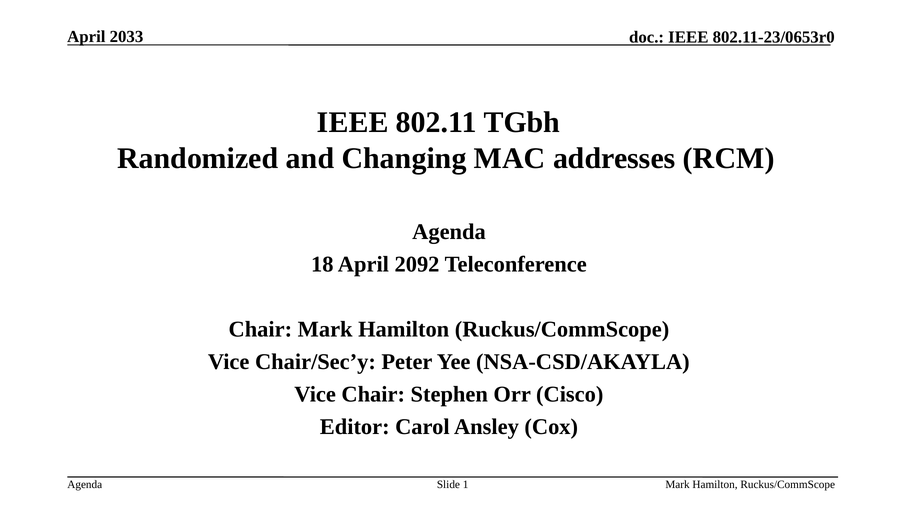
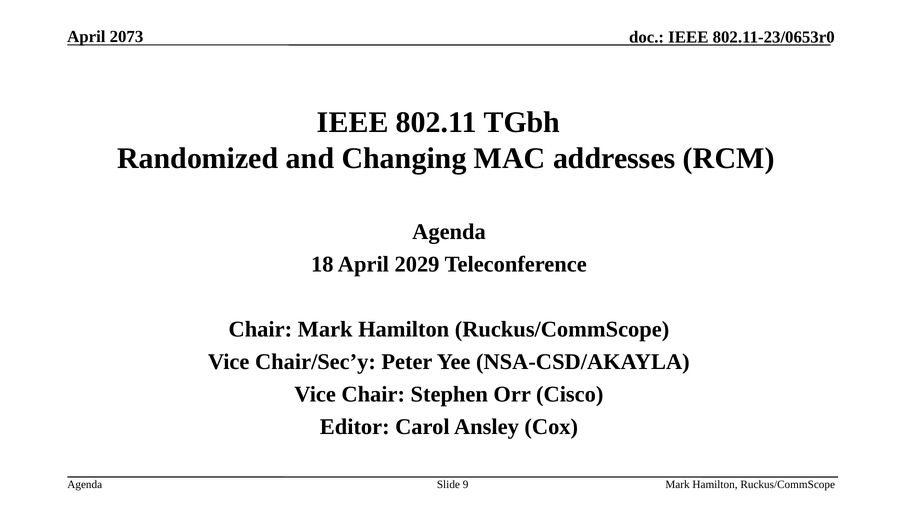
2033: 2033 -> 2073
2092: 2092 -> 2029
1: 1 -> 9
